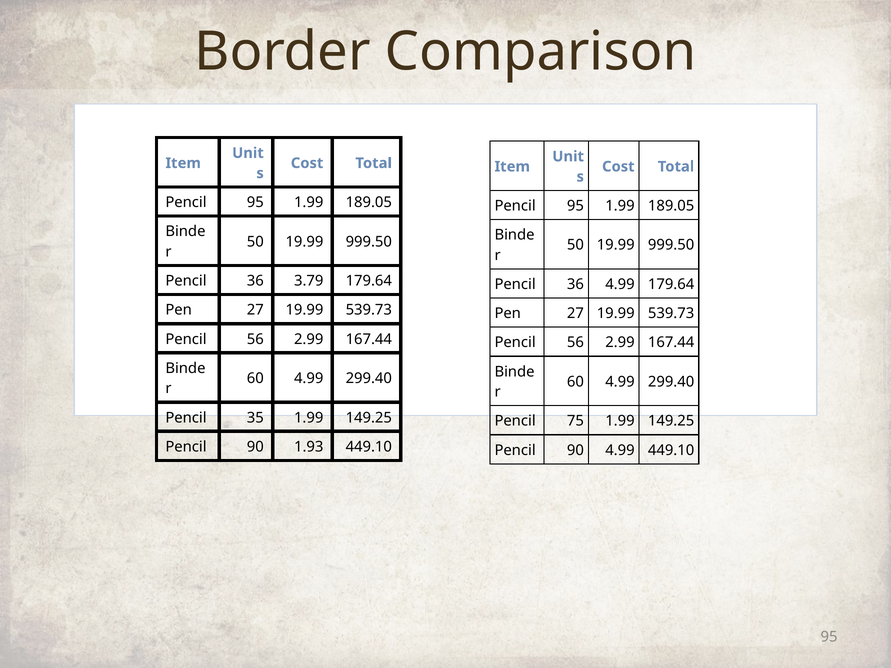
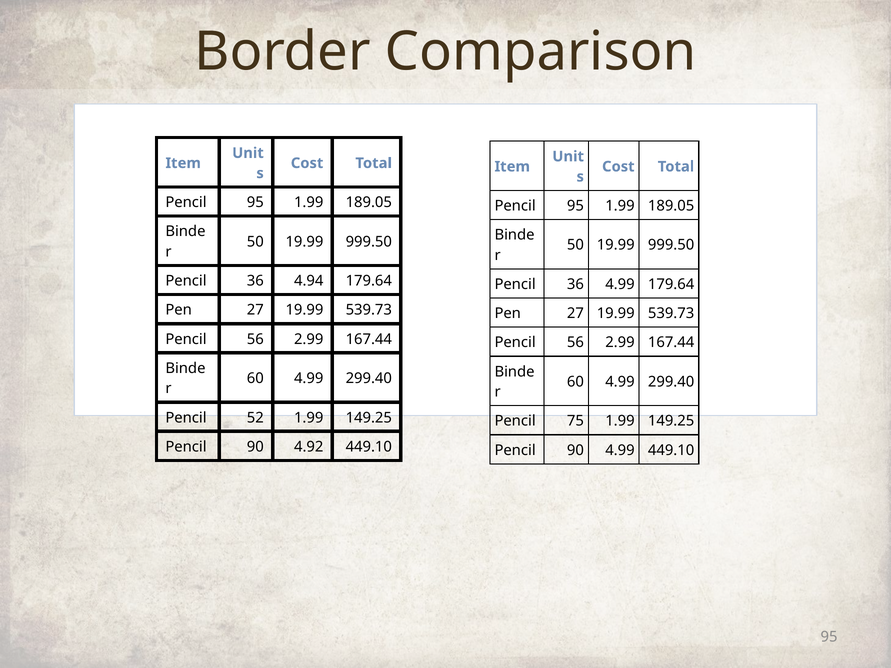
3.79: 3.79 -> 4.94
35: 35 -> 52
1.93: 1.93 -> 4.92
